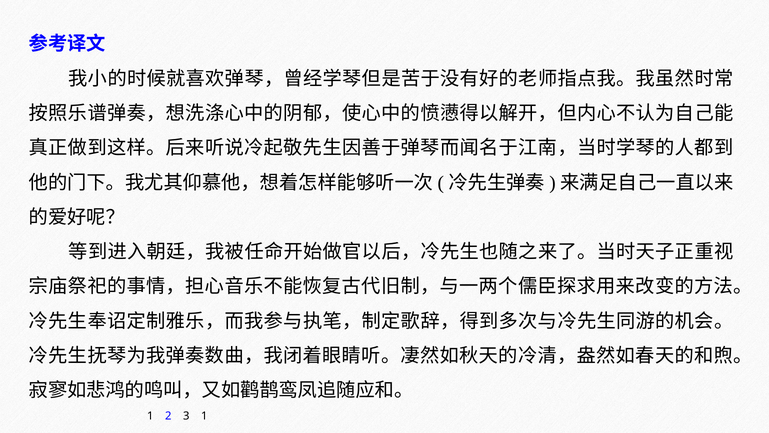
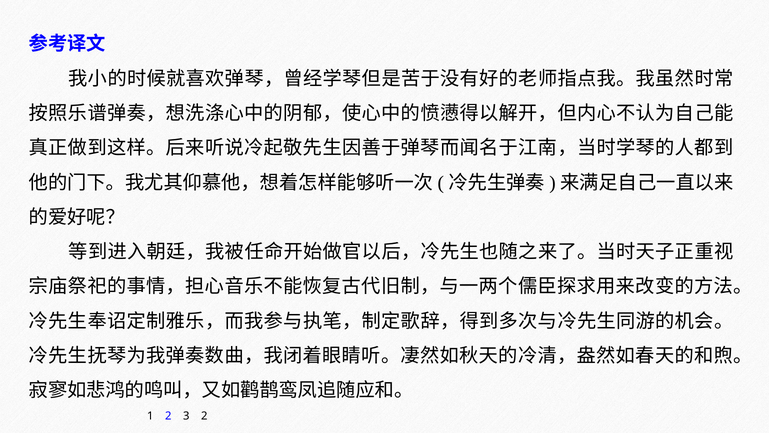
3 1: 1 -> 2
